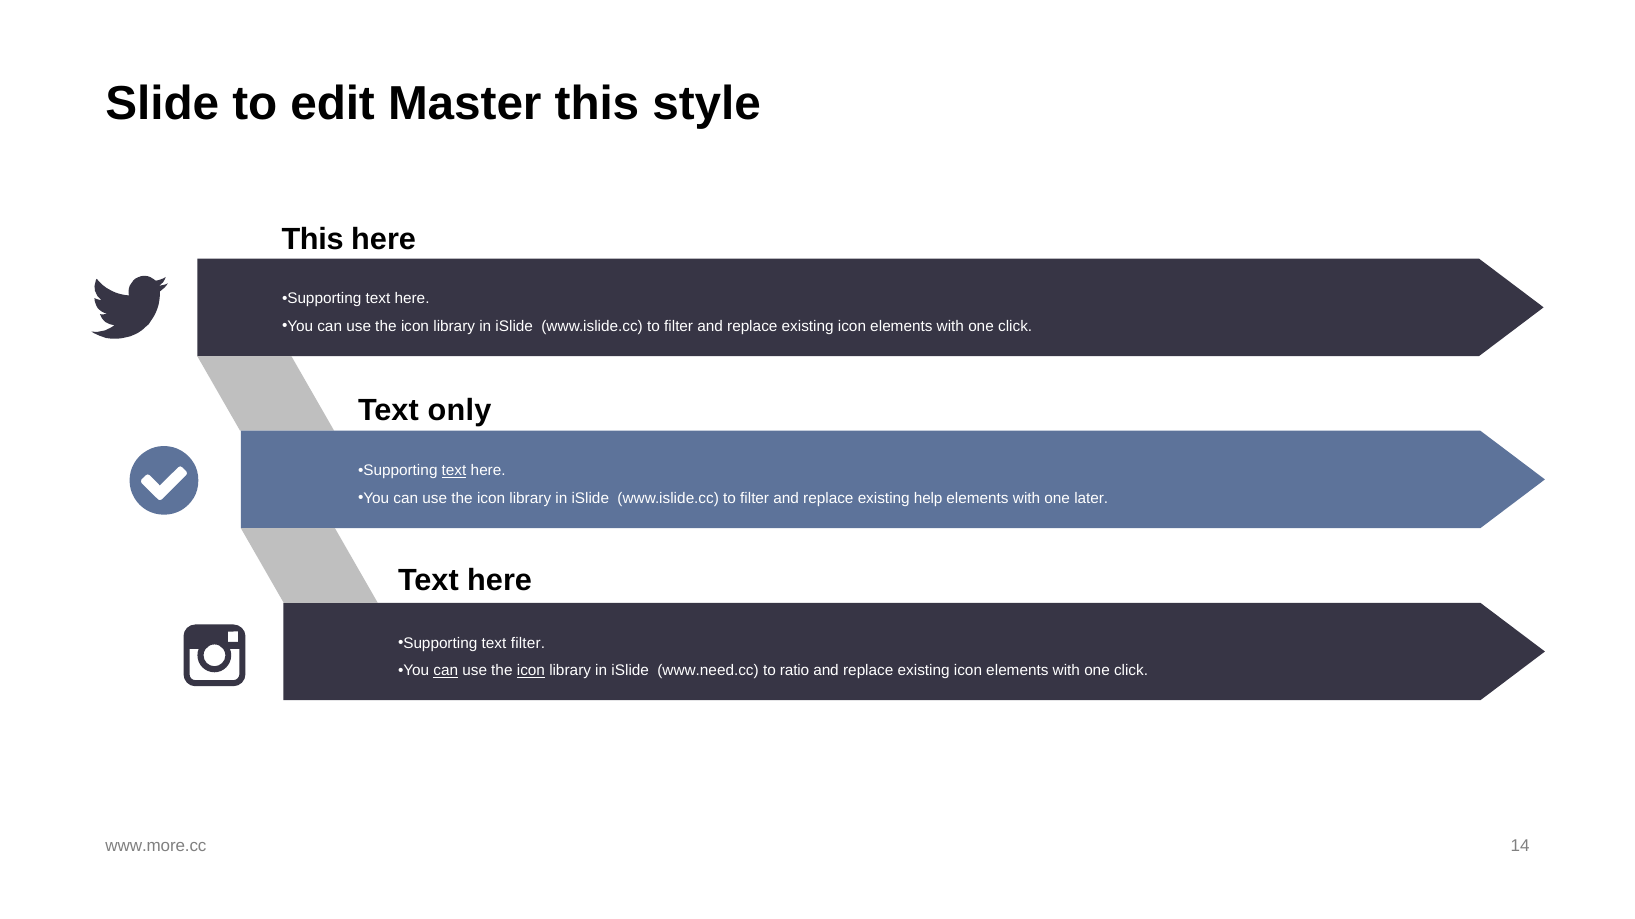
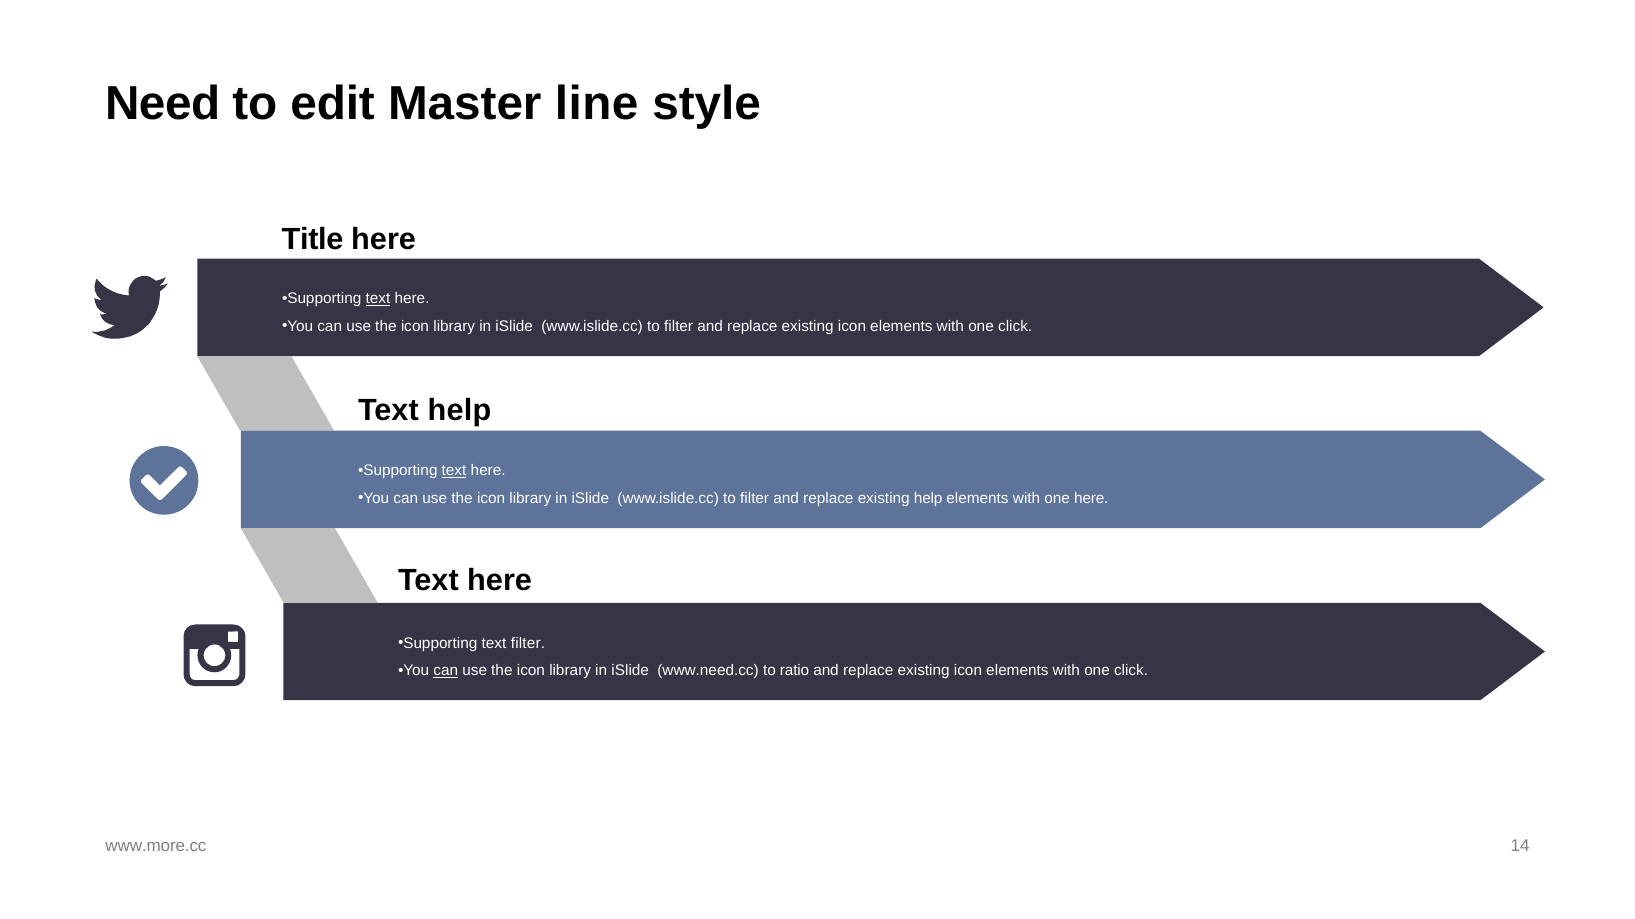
Slide: Slide -> Need
Master this: this -> line
This at (313, 239): This -> Title
text at (378, 299) underline: none -> present
Text only: only -> help
one later: later -> here
icon at (531, 671) underline: present -> none
